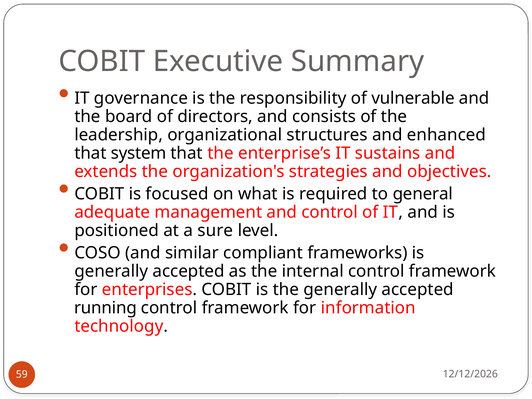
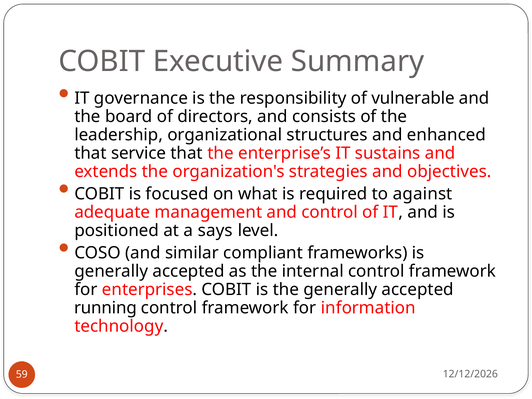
system: system -> service
general: general -> against
sure: sure -> says
